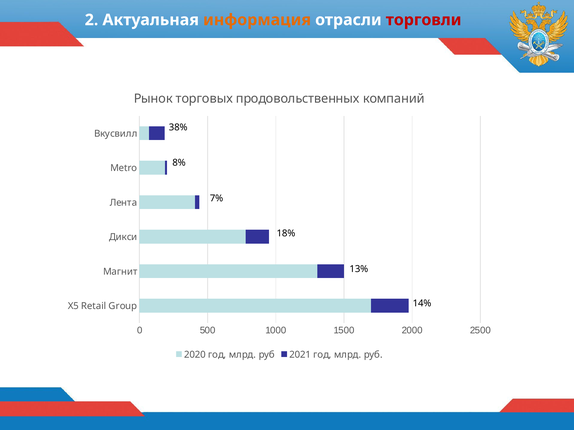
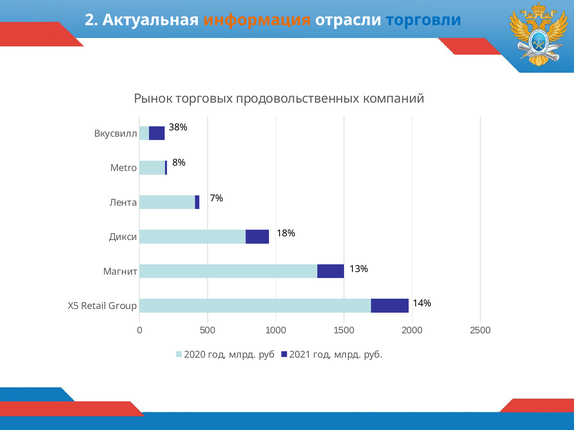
торговли colour: red -> blue
